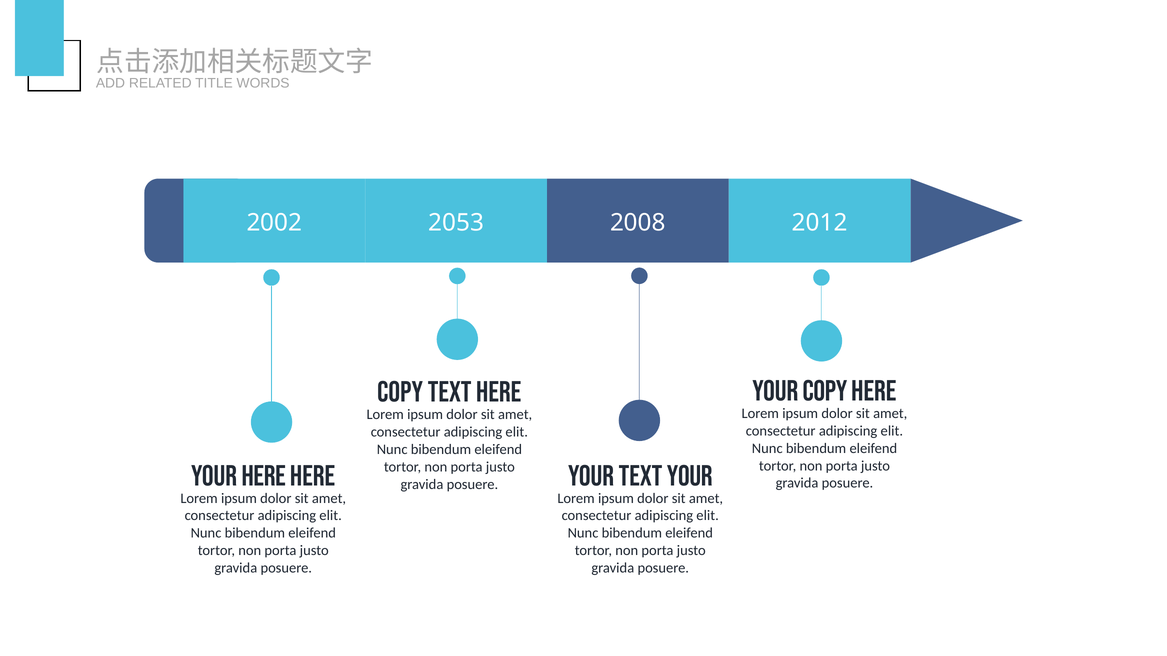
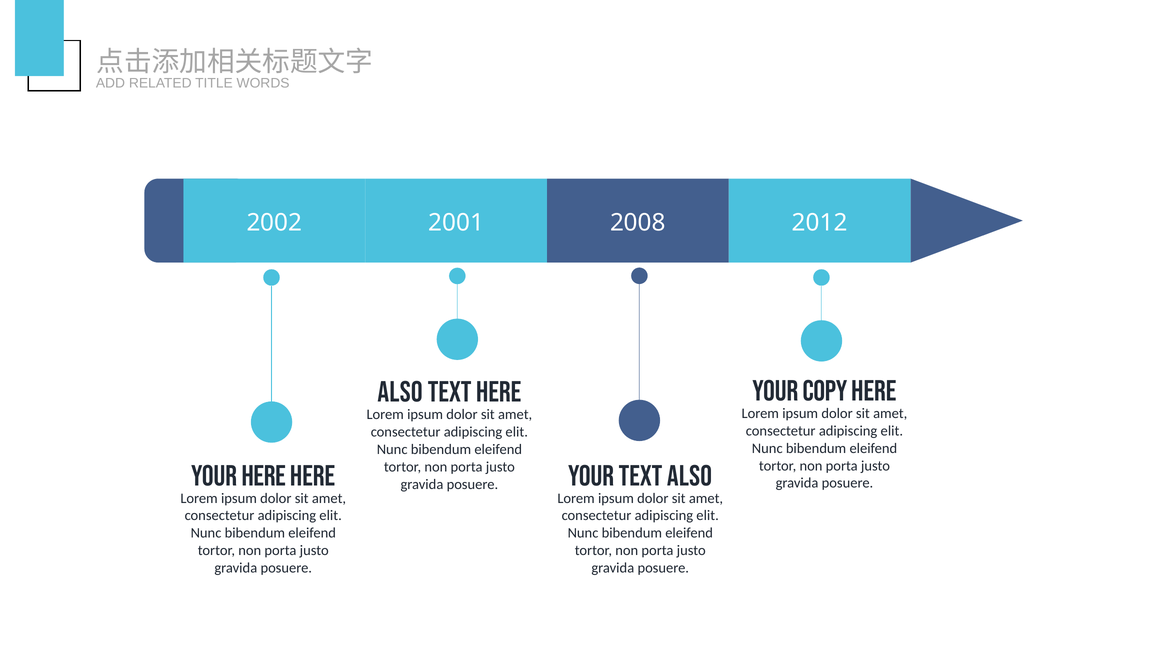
2053: 2053 -> 2001
Copy at (400, 392): Copy -> Also
text your: your -> also
